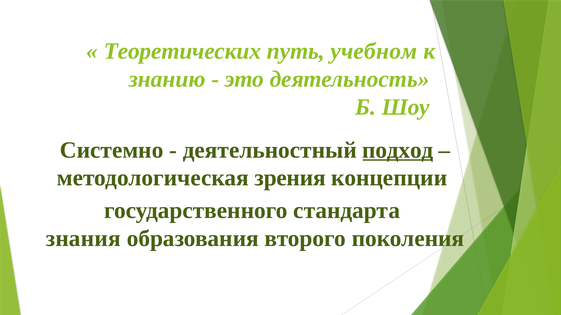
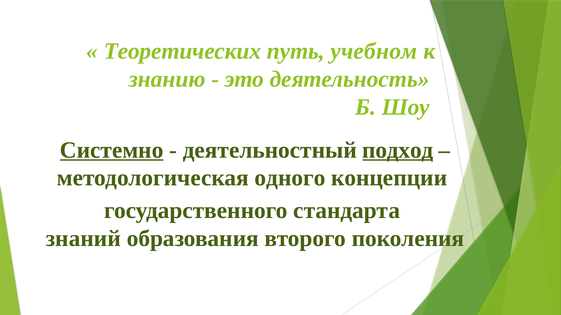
Системно underline: none -> present
зрения: зрения -> одного
знания: знания -> знаний
